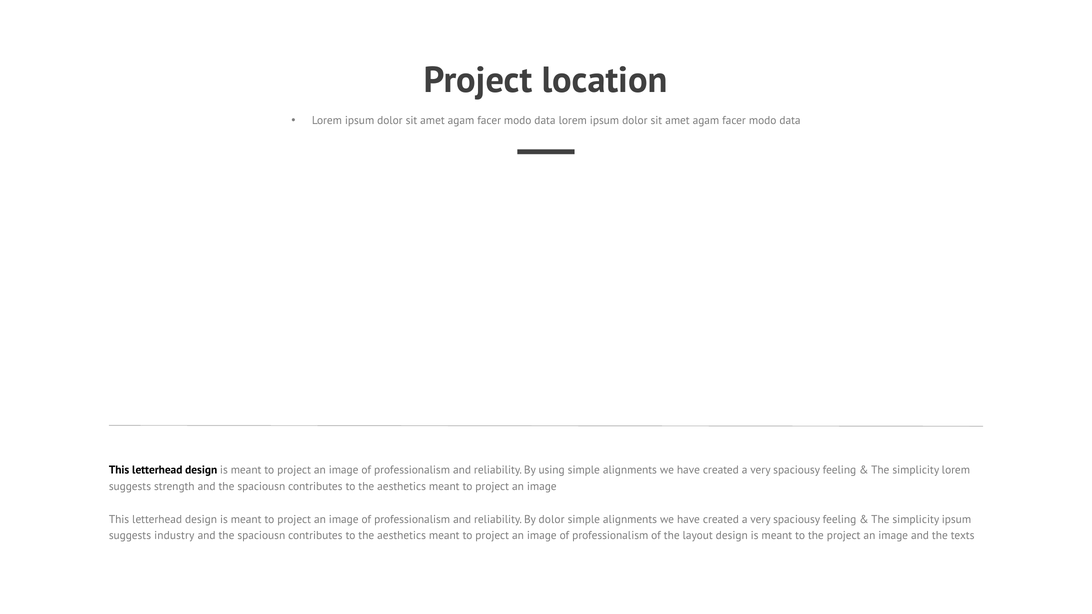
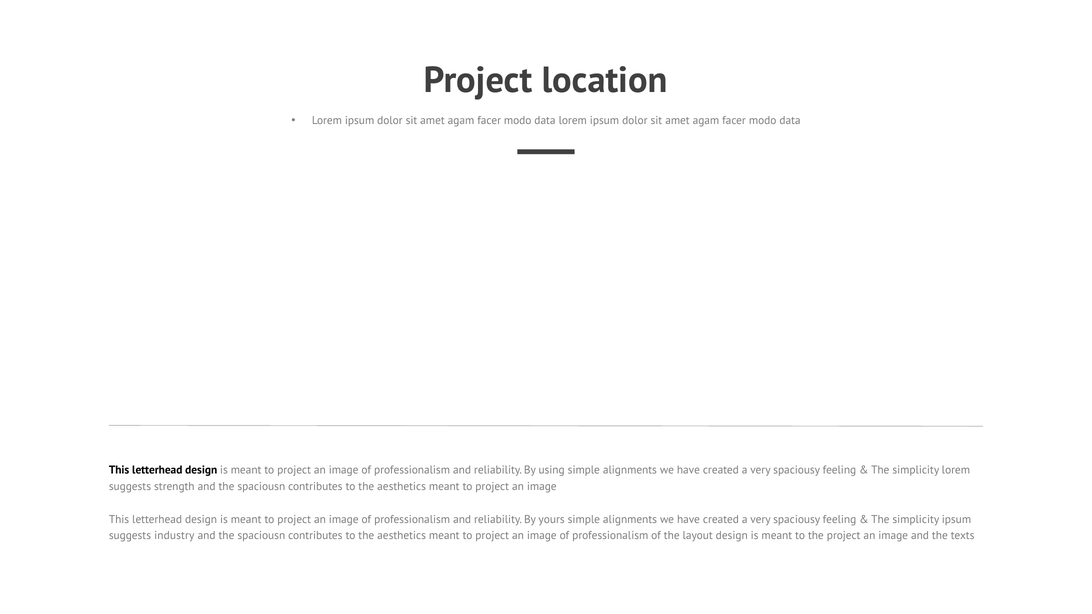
By dolor: dolor -> yours
